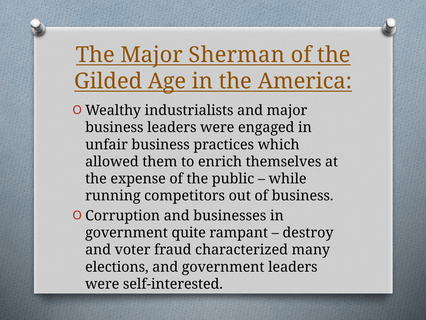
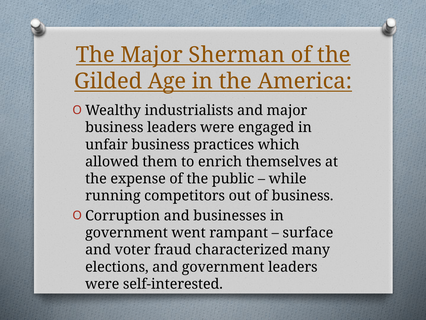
quite: quite -> went
destroy: destroy -> surface
